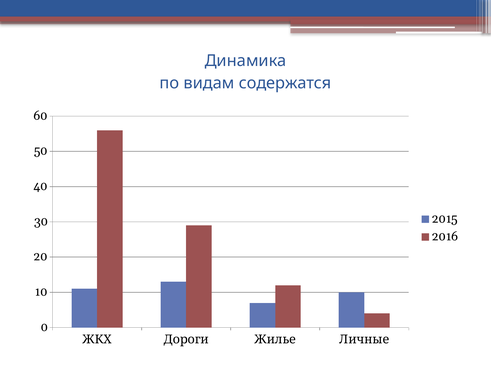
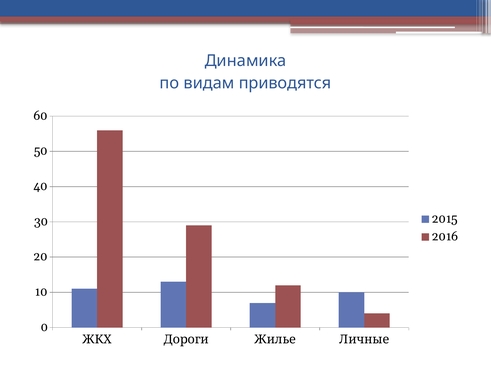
содержатся: содержатся -> приводятся
